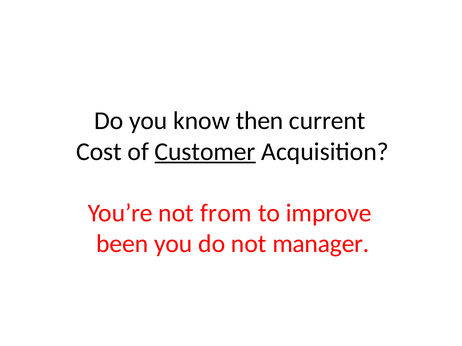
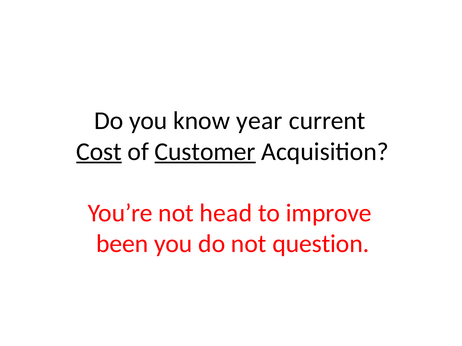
then: then -> year
Cost underline: none -> present
from: from -> head
manager: manager -> question
